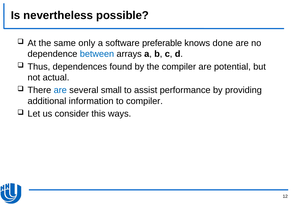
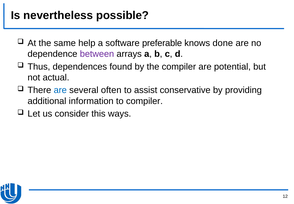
only: only -> help
between colour: blue -> purple
small: small -> often
performance: performance -> conservative
